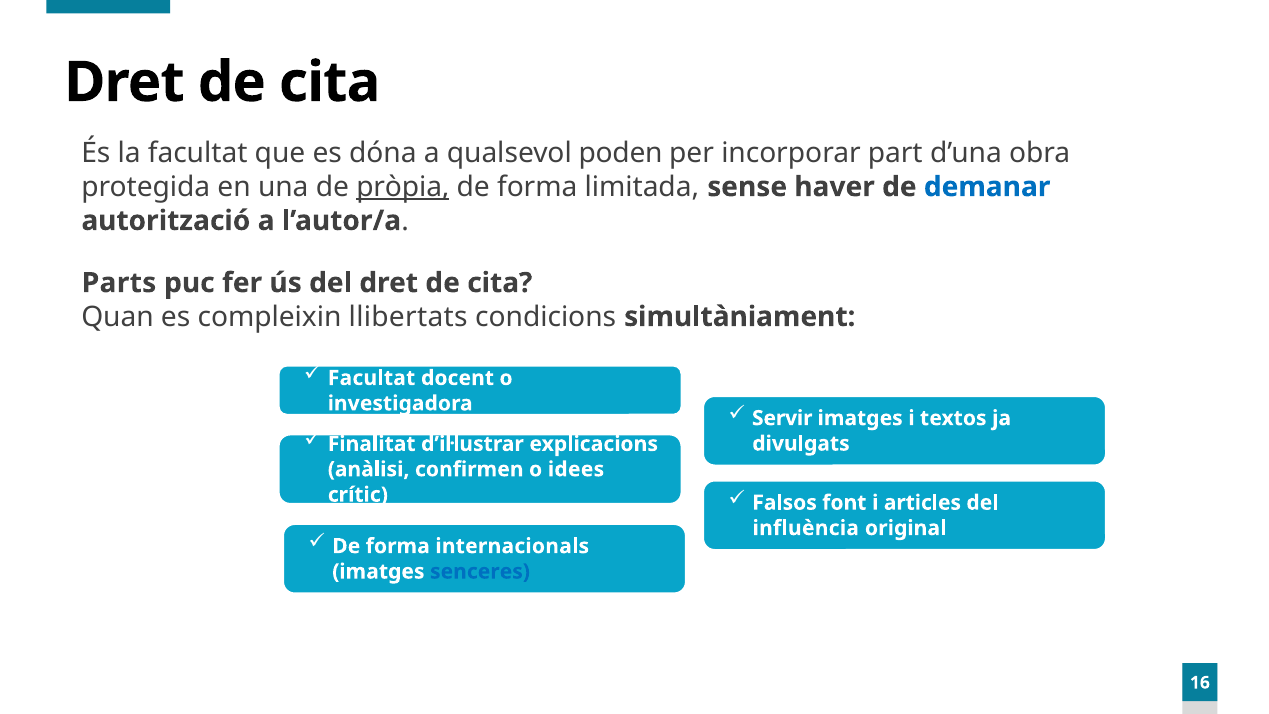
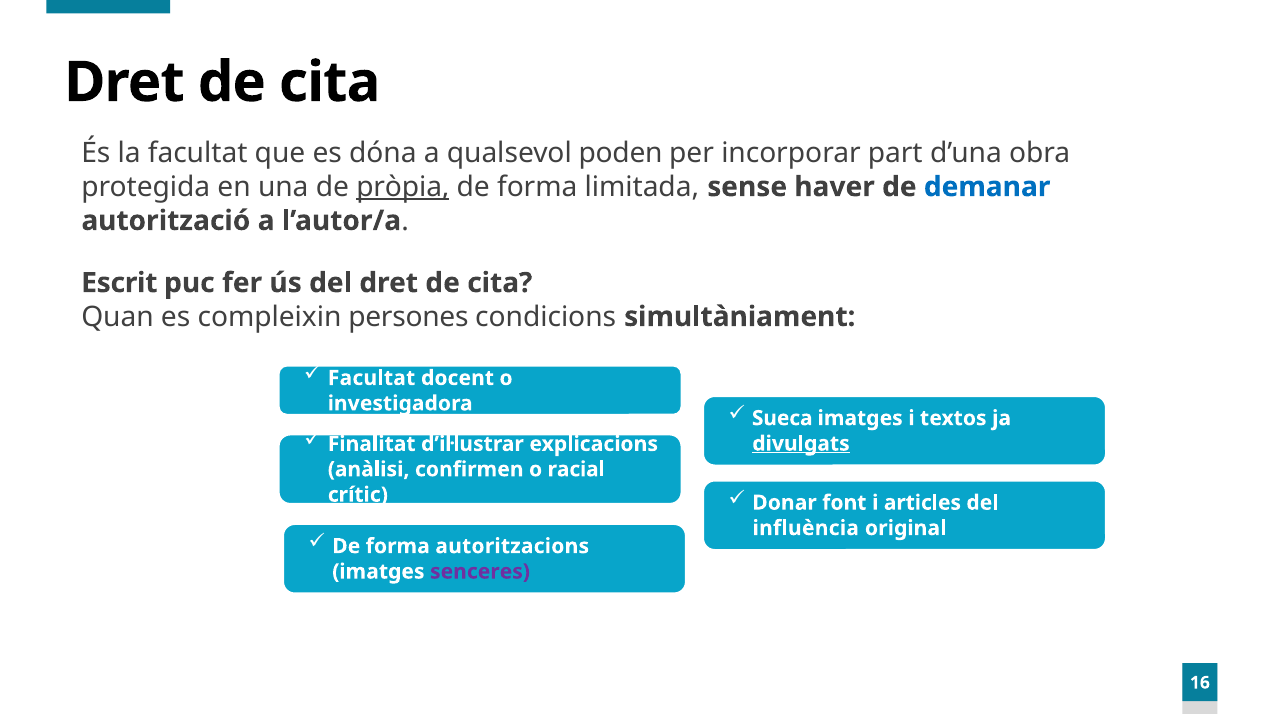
Parts: Parts -> Escrit
llibertats: llibertats -> persones
Servir: Servir -> Sueca
divulgats underline: none -> present
idees: idees -> racial
Falsos: Falsos -> Donar
internacionals: internacionals -> autoritzacions
senceres colour: blue -> purple
